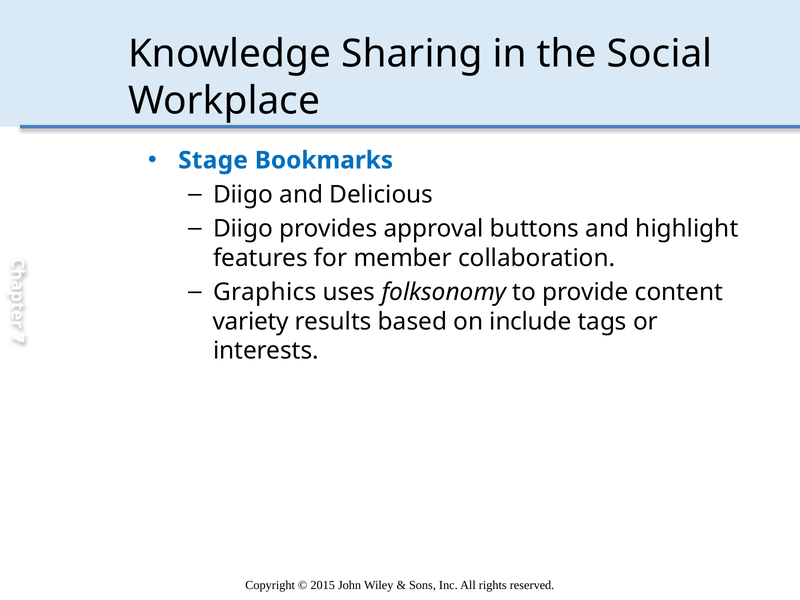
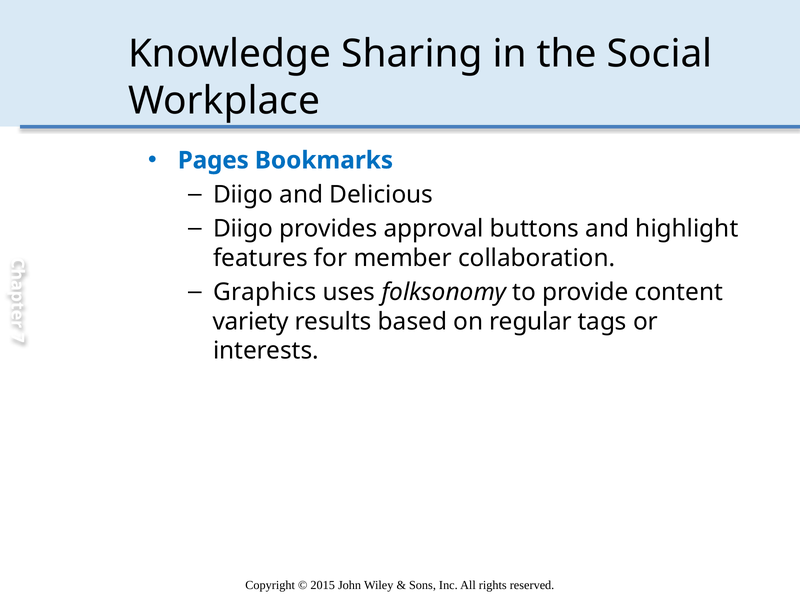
Stage: Stage -> Pages
include: include -> regular
